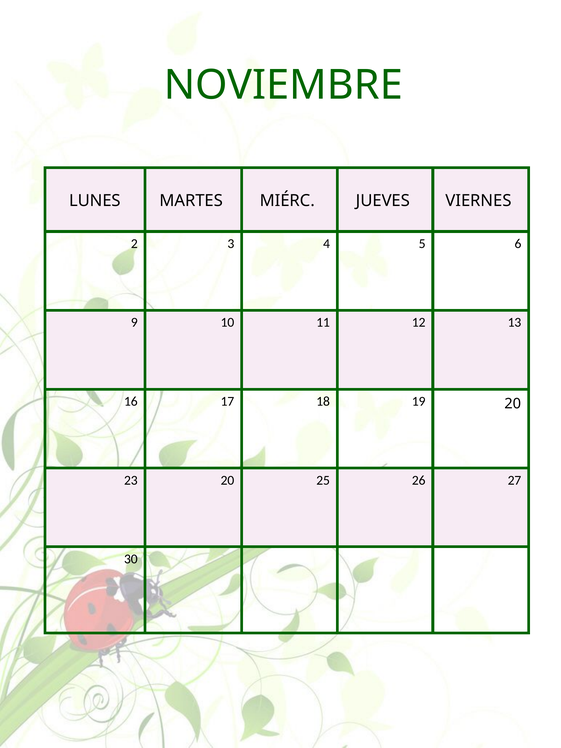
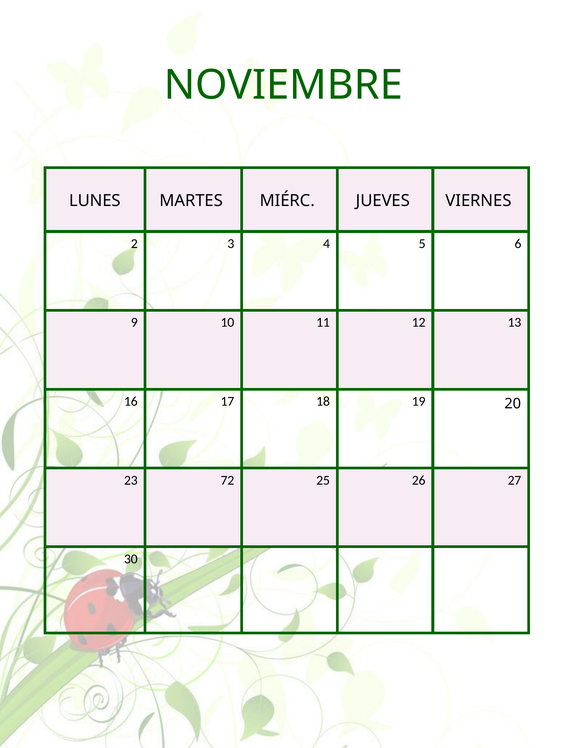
23 20: 20 -> 72
